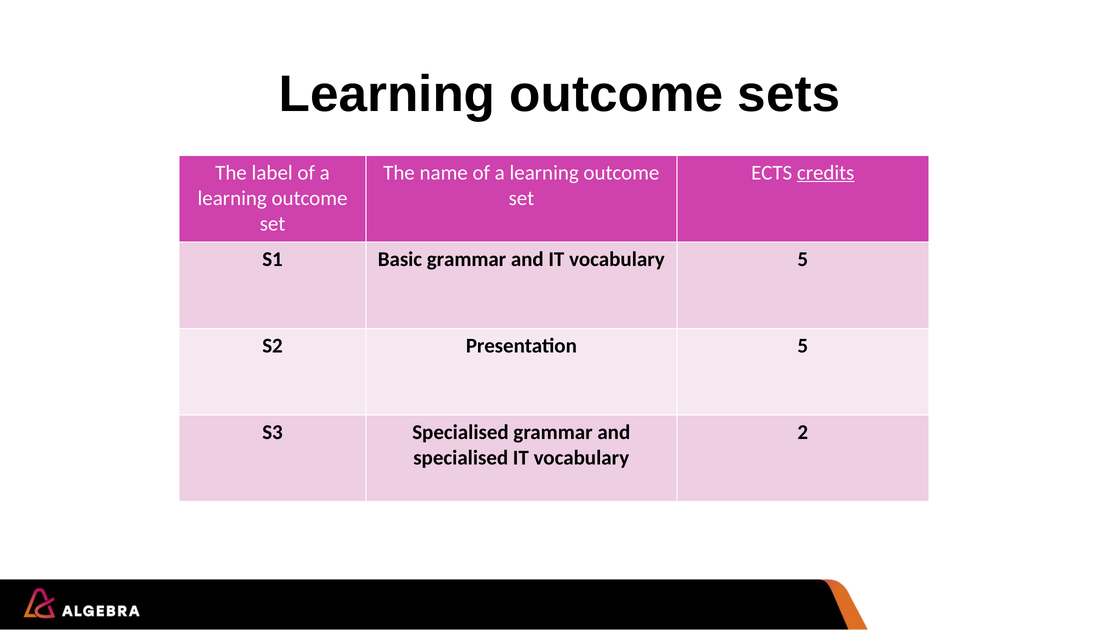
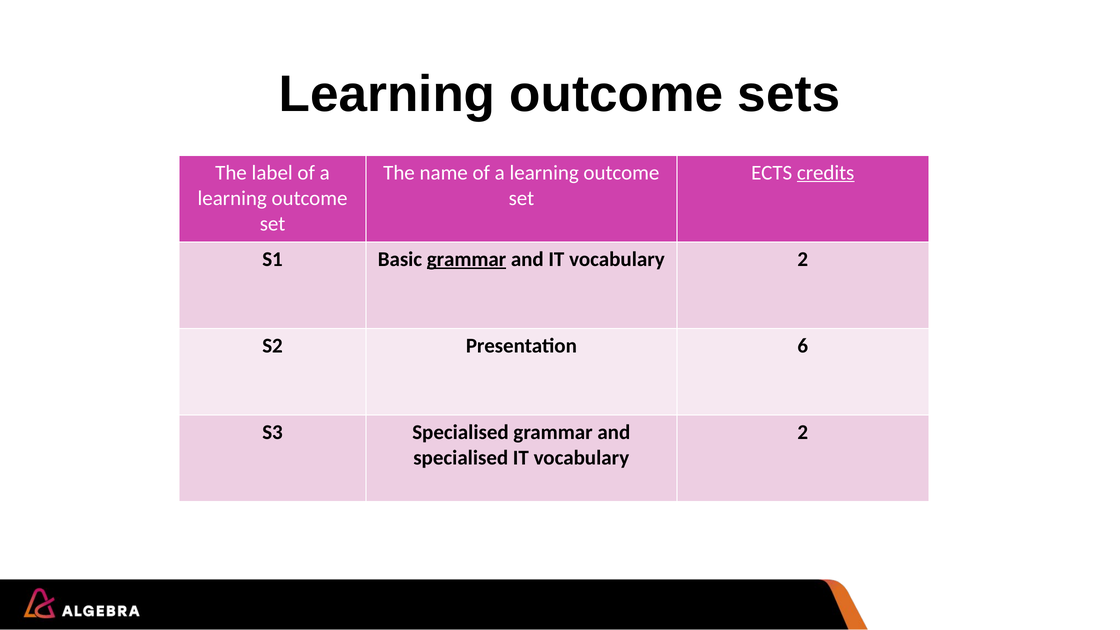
grammar at (466, 259) underline: none -> present
and IT vocabulary 5: 5 -> 2
Presentation 5: 5 -> 6
